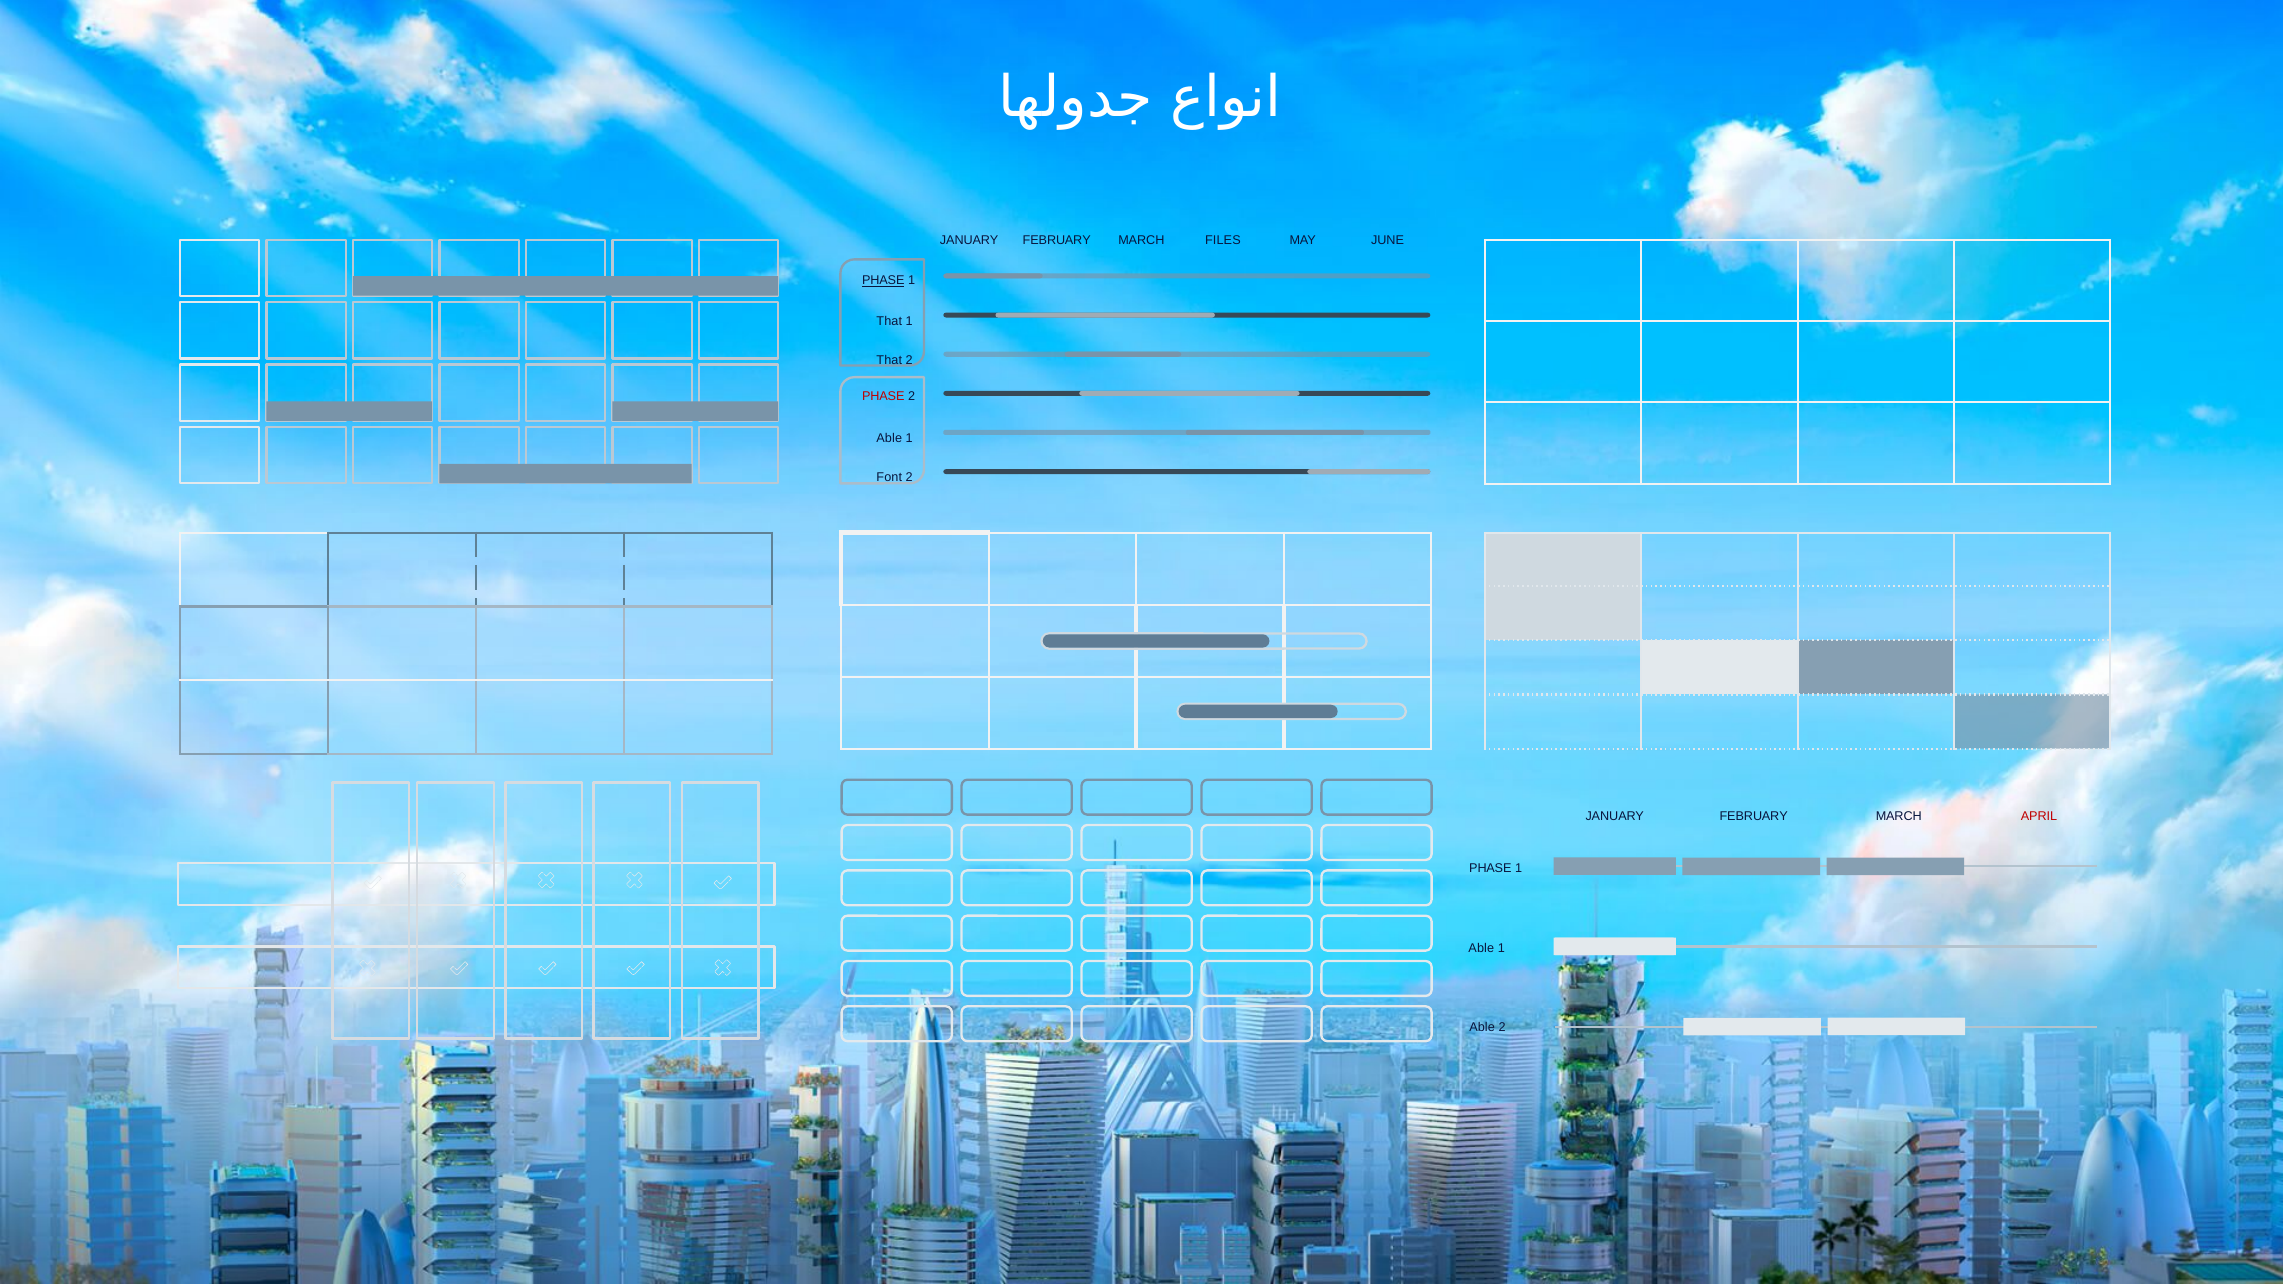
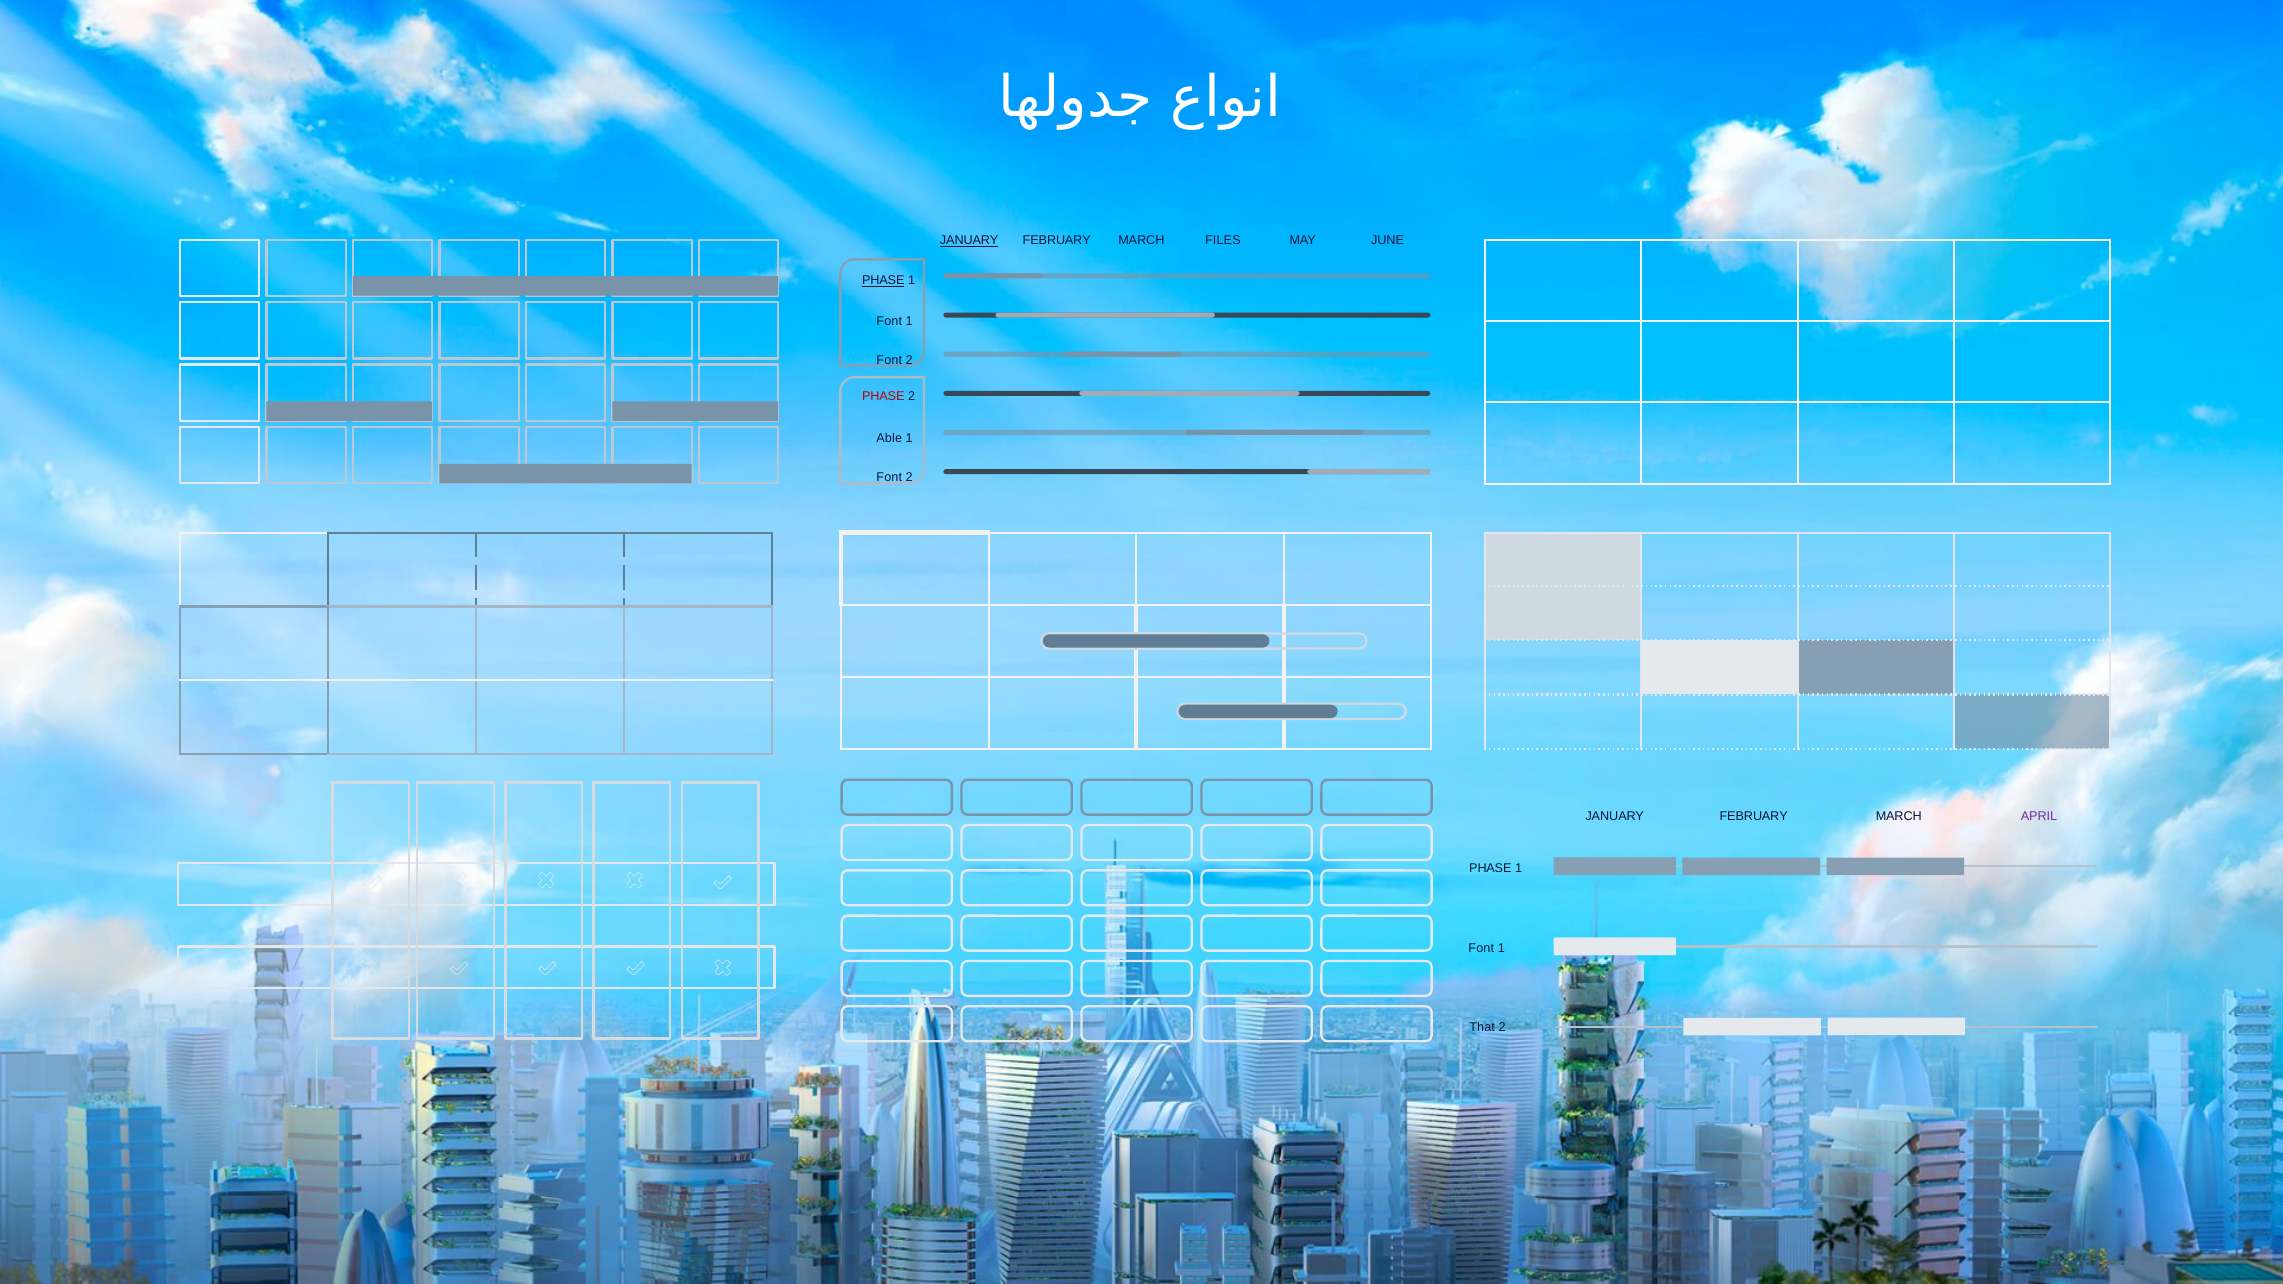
JANUARY at (969, 241) underline: none -> present
That at (889, 321): That -> Font
That at (889, 360): That -> Font
APRIL colour: red -> purple
Able at (1481, 948): Able -> Font
Able at (1482, 1027): Able -> That
